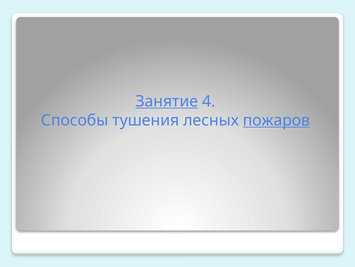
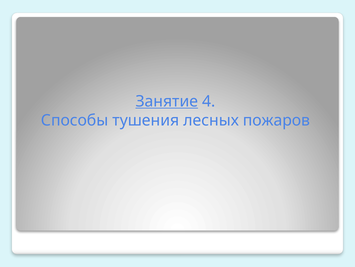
пожаров underline: present -> none
